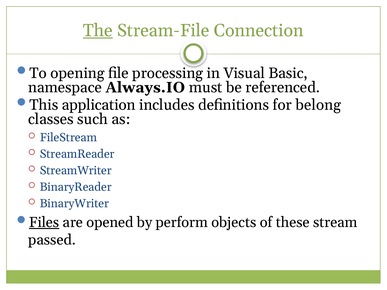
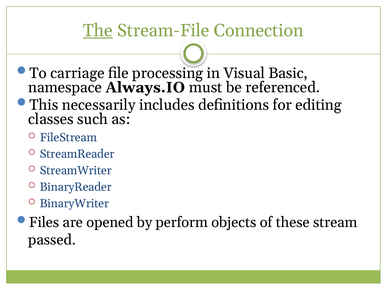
opening: opening -> carriage
application: application -> necessarily
belong: belong -> editing
Files underline: present -> none
